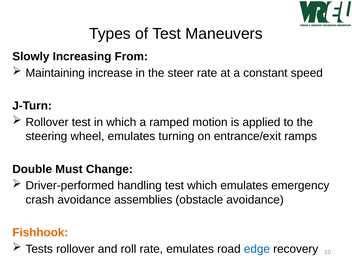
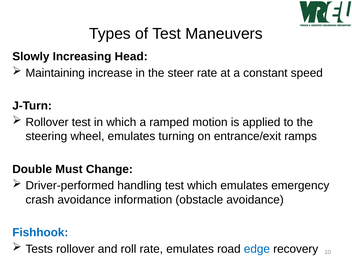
From: From -> Head
assemblies: assemblies -> information
Fishhook colour: orange -> blue
